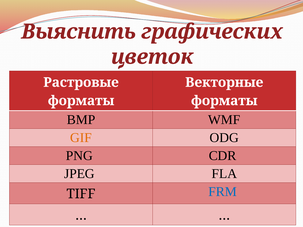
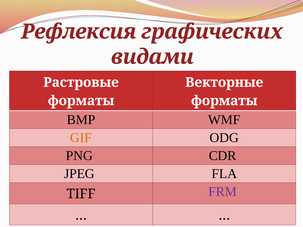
Выяснить: Выяснить -> Рефлексия
цветок: цветок -> видами
FRM colour: blue -> purple
